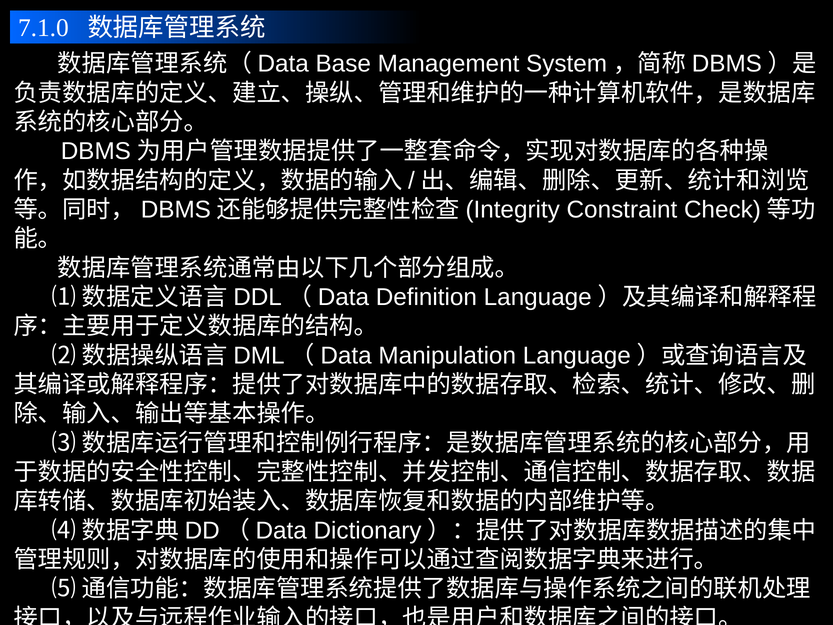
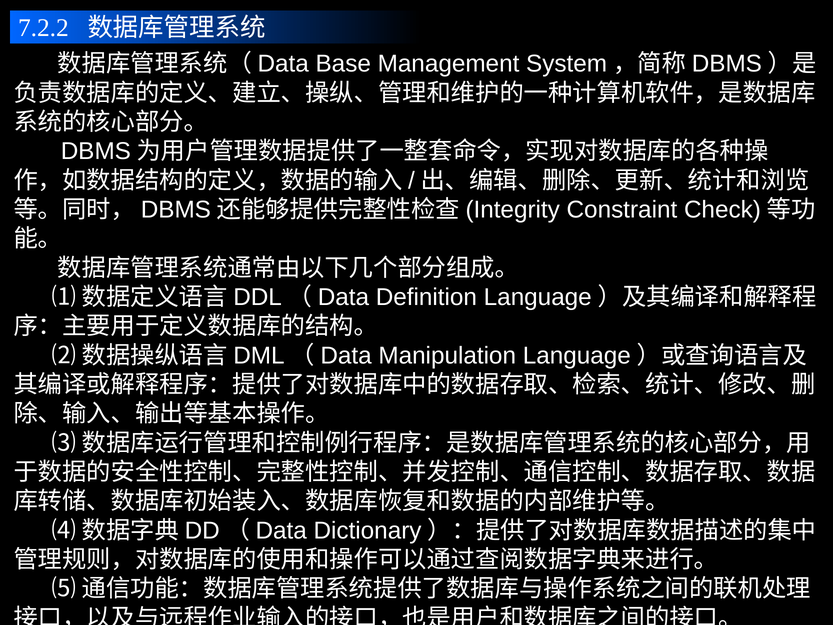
7.1.0: 7.1.0 -> 7.2.2
